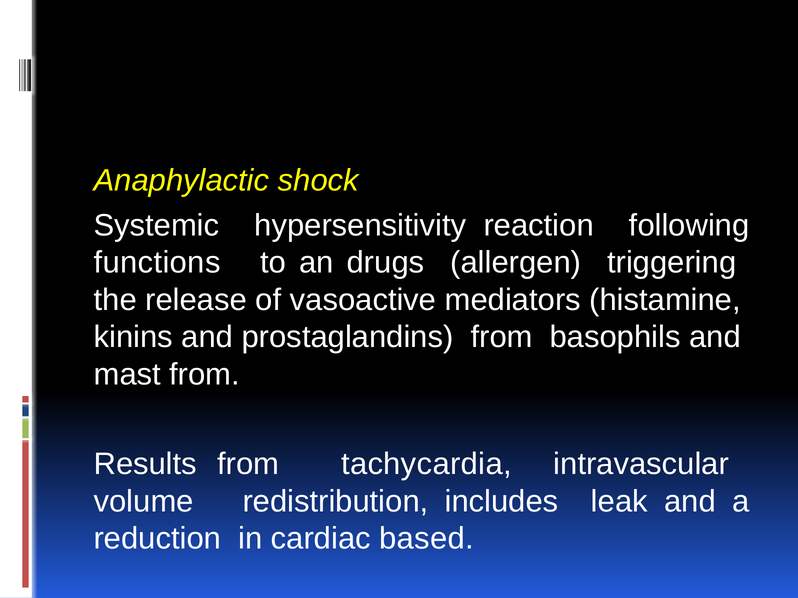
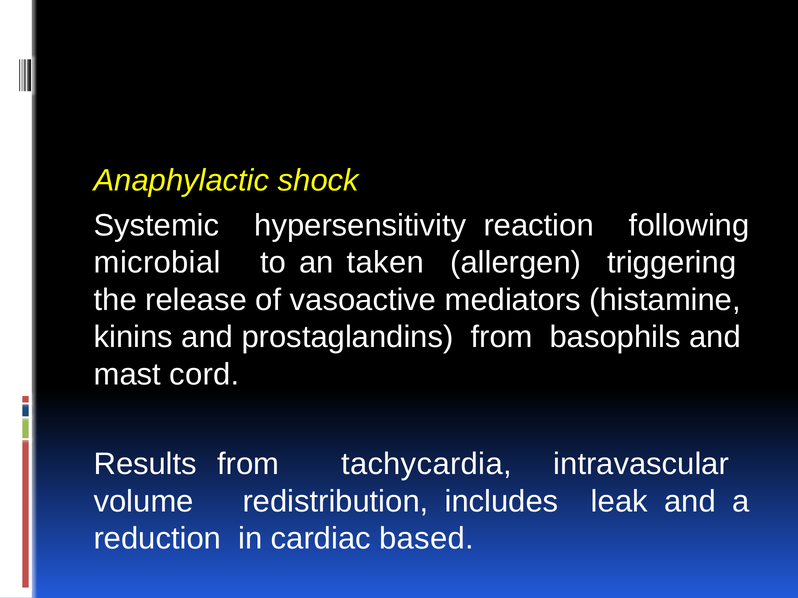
functions: functions -> microbial
drugs: drugs -> taken
mast from: from -> cord
